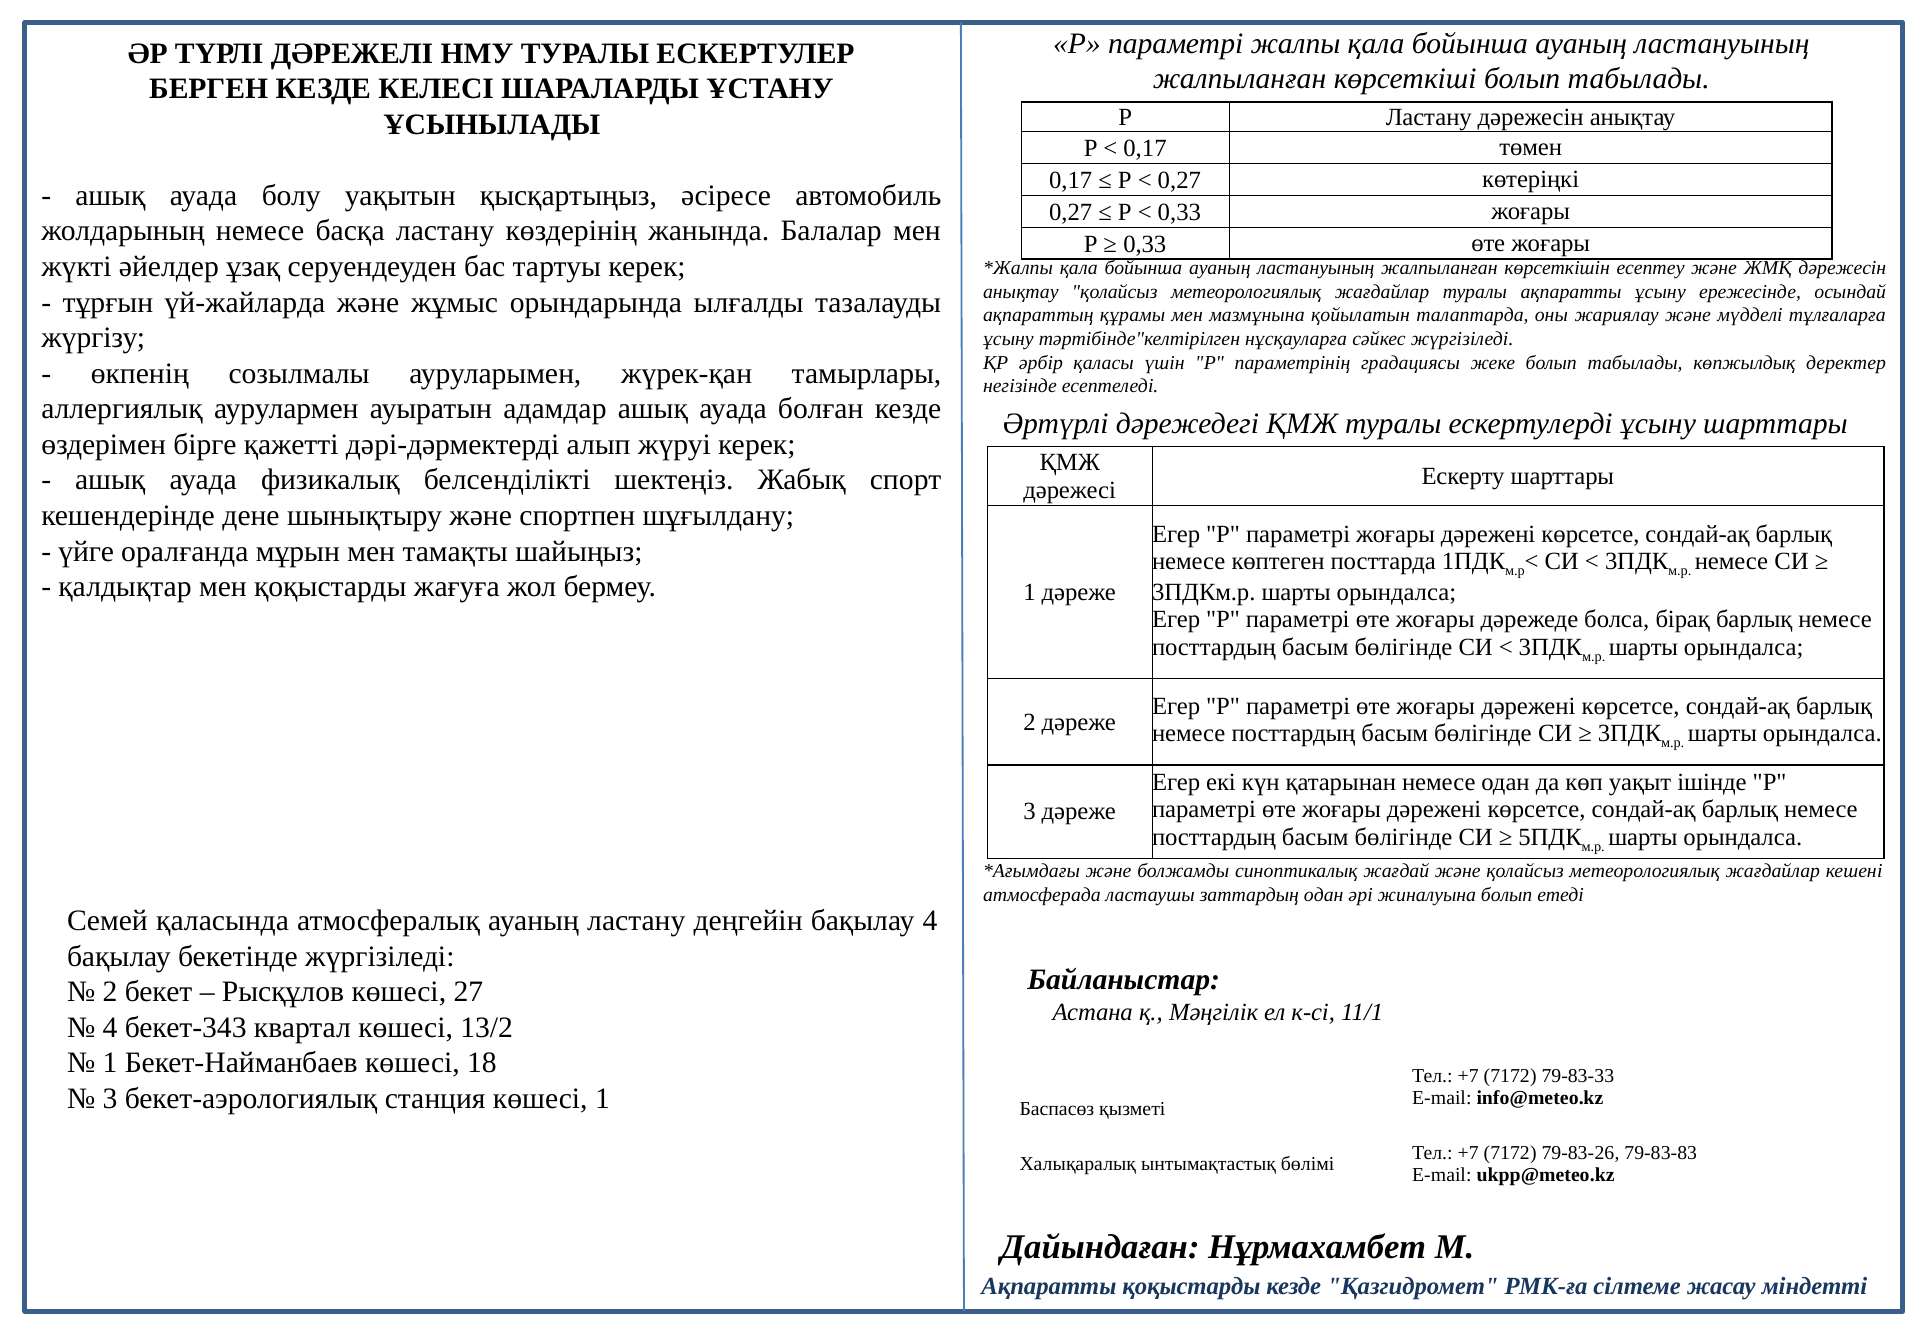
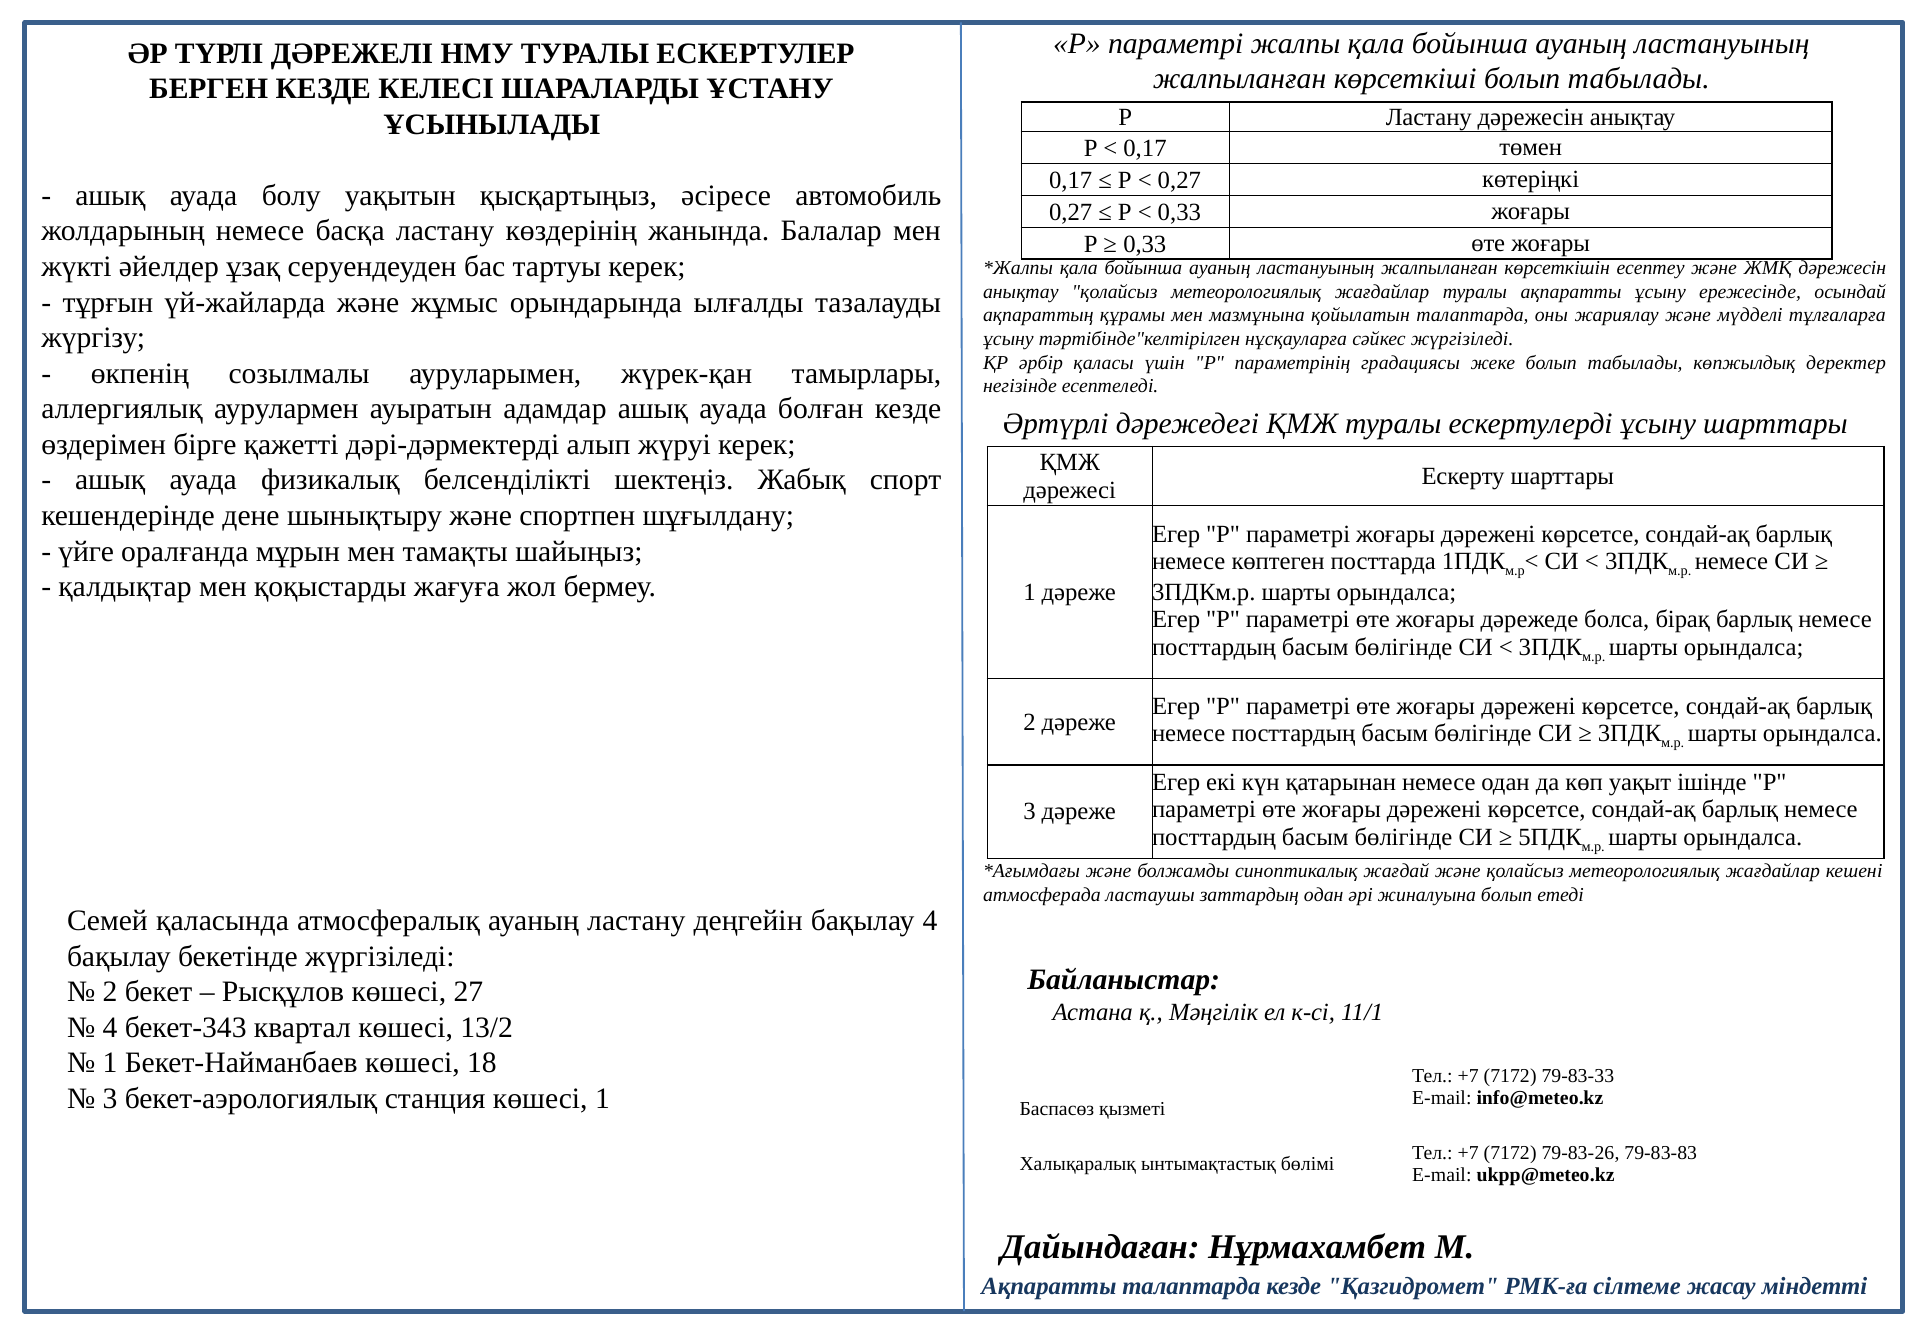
Ақпаратты қоқыстарды: қоқыстарды -> талаптарда
